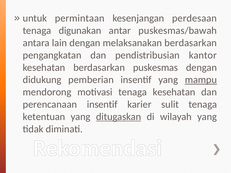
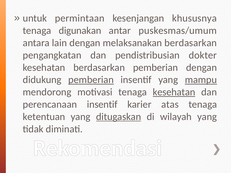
perdesaan: perdesaan -> khususnya
puskesmas/bawah: puskesmas/bawah -> puskesmas/umum
kantor: kantor -> dokter
berdasarkan puskesmas: puskesmas -> pemberian
pemberian at (91, 80) underline: none -> present
kesehatan at (174, 92) underline: none -> present
sulit: sulit -> atas
